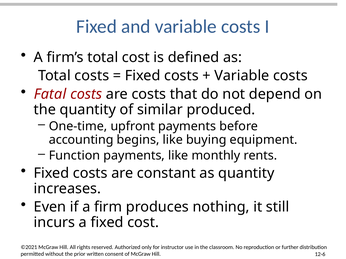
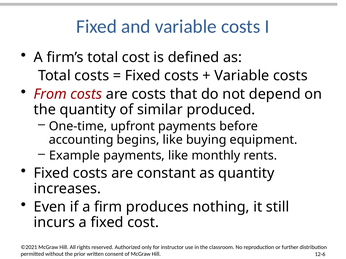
Fatal: Fatal -> From
Function: Function -> Example
